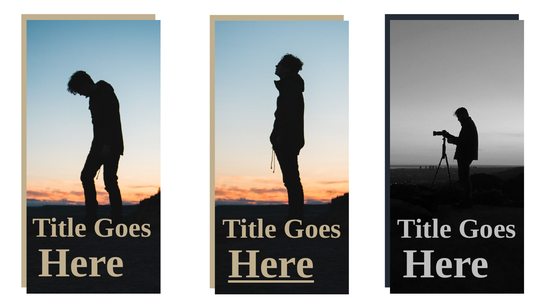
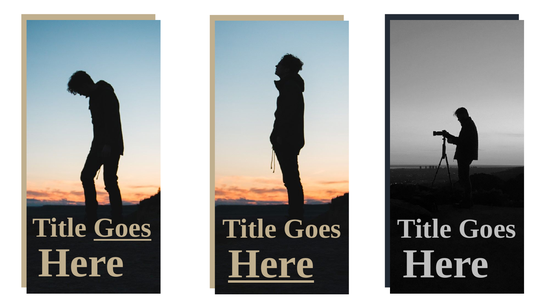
Goes at (122, 228) underline: none -> present
